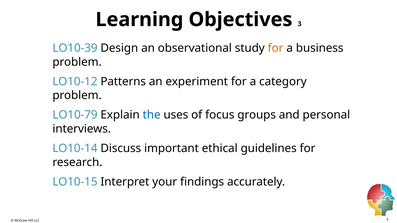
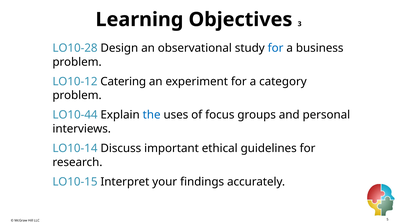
LO10-39: LO10-39 -> LO10-28
for at (276, 48) colour: orange -> blue
Patterns: Patterns -> Catering
LO10-79: LO10-79 -> LO10-44
